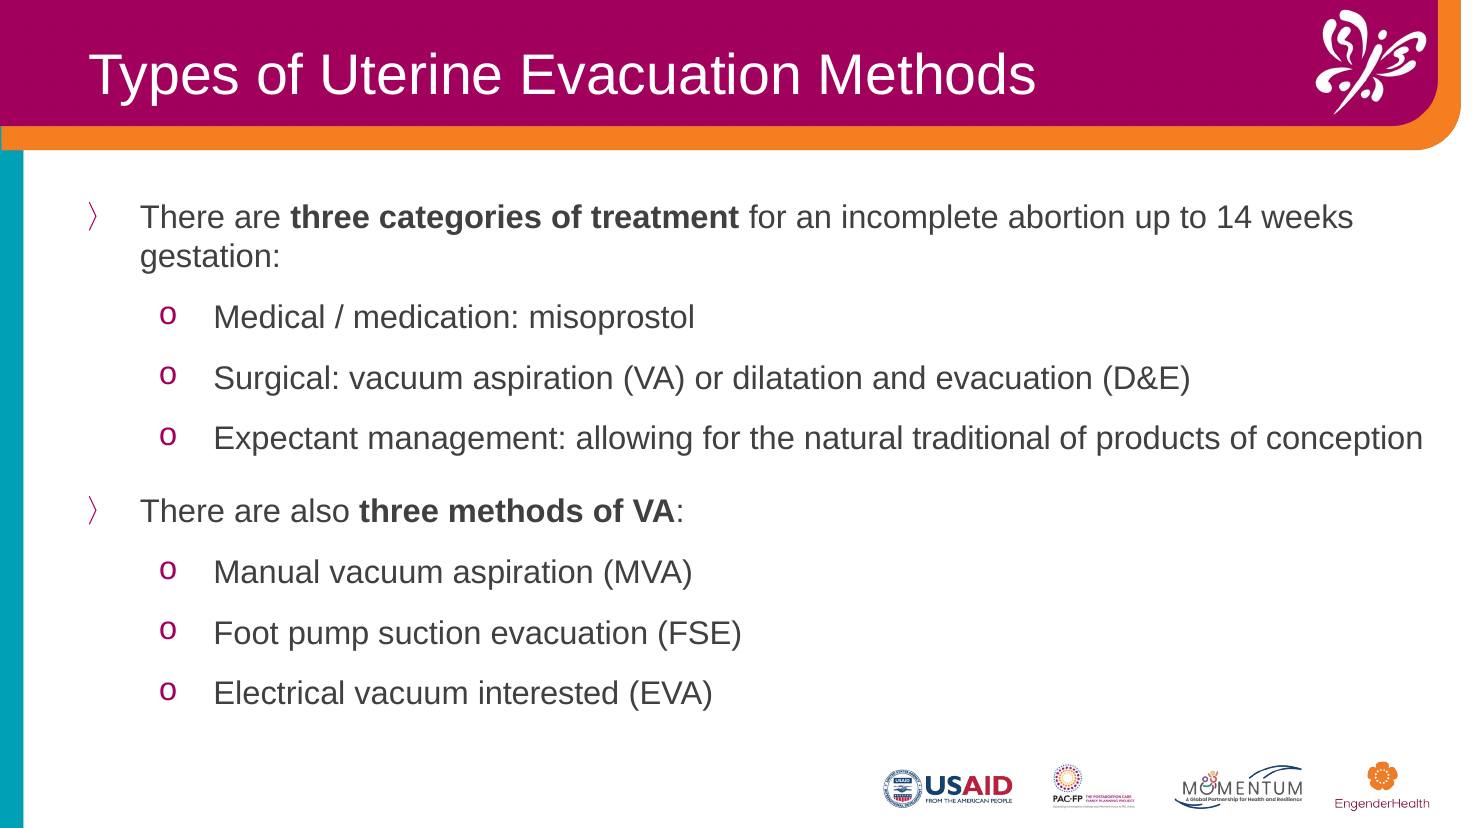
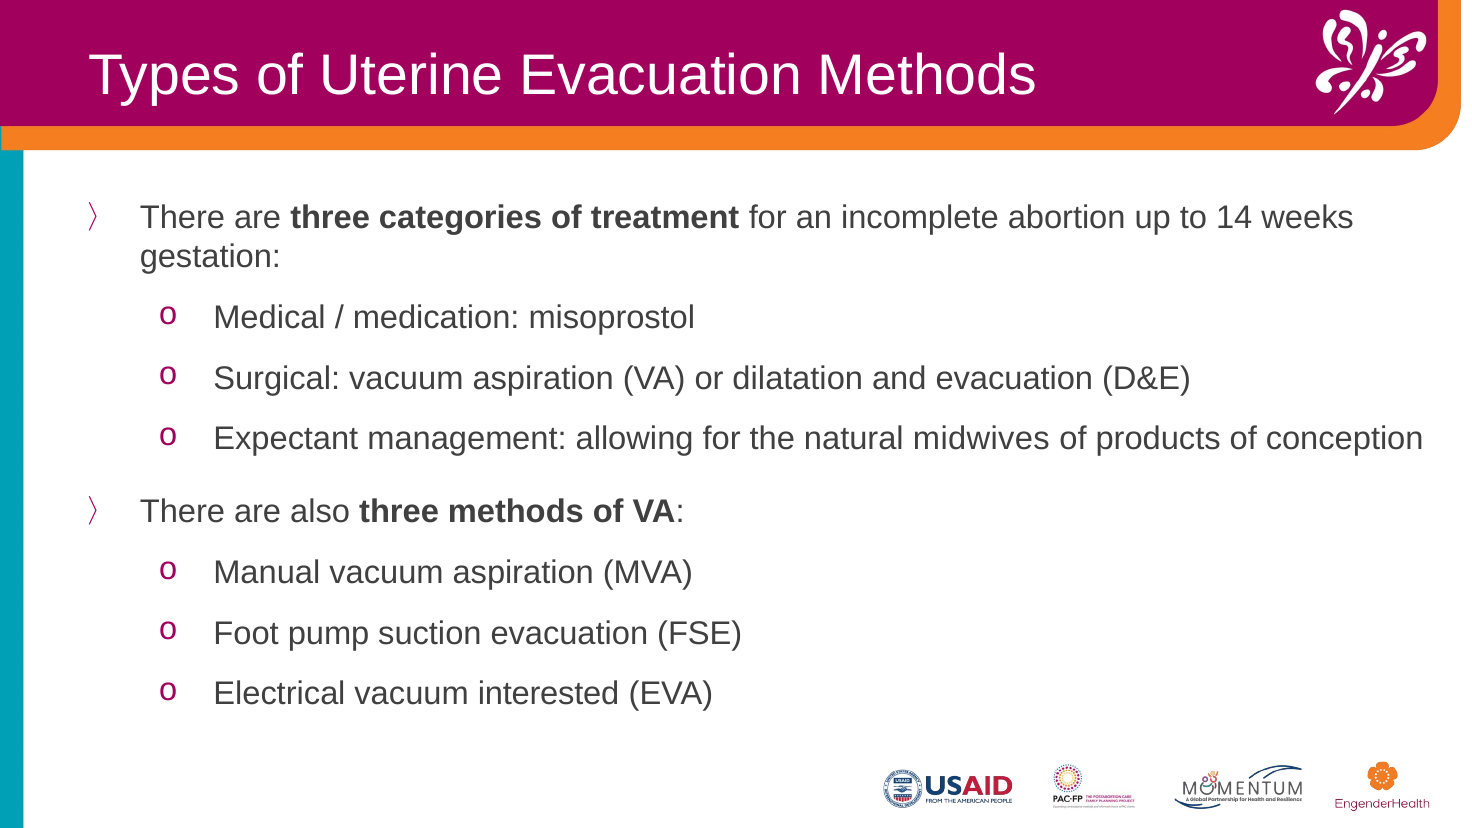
traditional: traditional -> midwives
